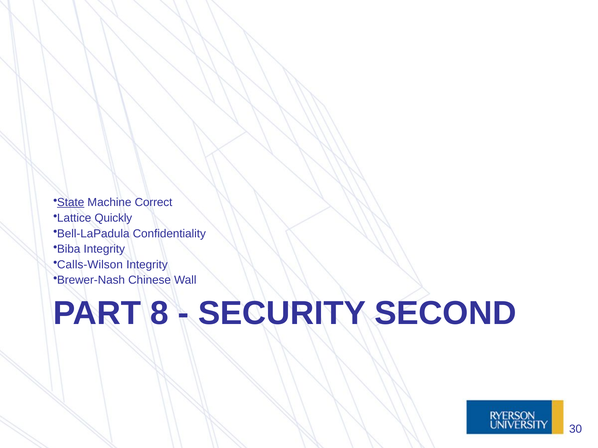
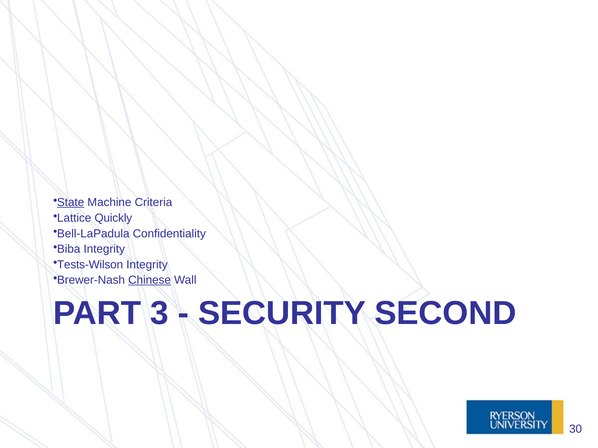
Correct: Correct -> Criteria
Calls-Wilson: Calls-Wilson -> Tests-Wilson
Chinese underline: none -> present
8: 8 -> 3
